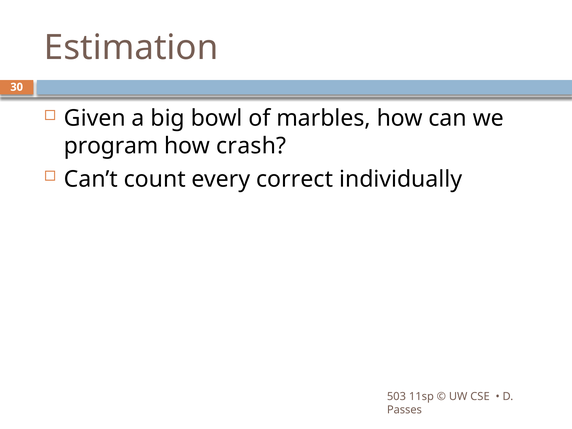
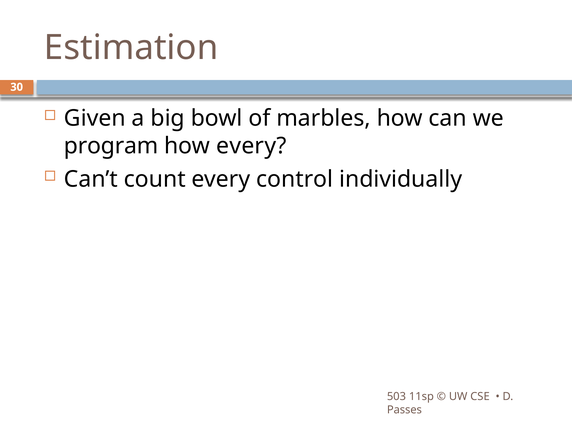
how crash: crash -> every
correct: correct -> control
